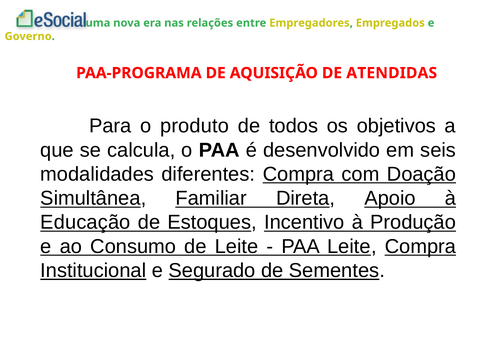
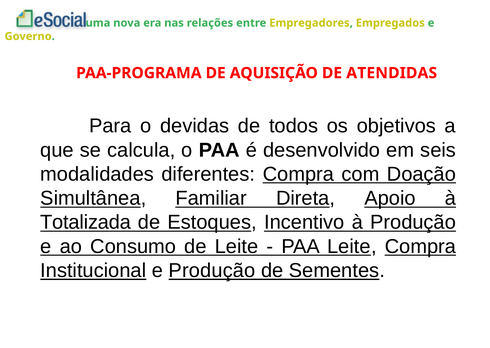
produto: produto -> devidas
Educação: Educação -> Totalizada
e Segurado: Segurado -> Produção
